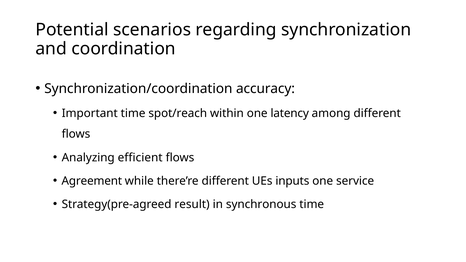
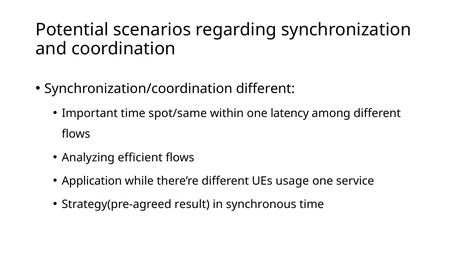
Synchronization/coordination accuracy: accuracy -> different
spot/reach: spot/reach -> spot/same
Agreement: Agreement -> Application
inputs: inputs -> usage
